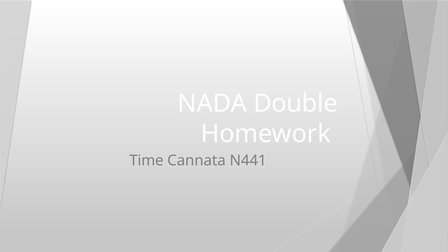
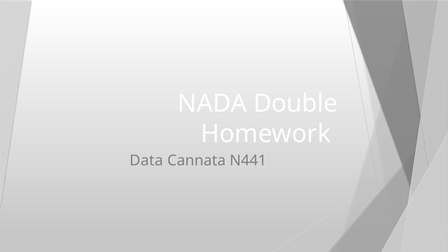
Time: Time -> Data
